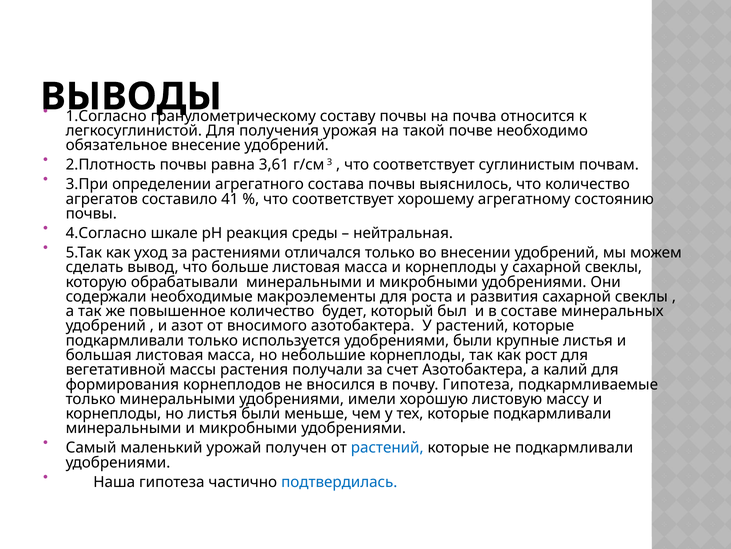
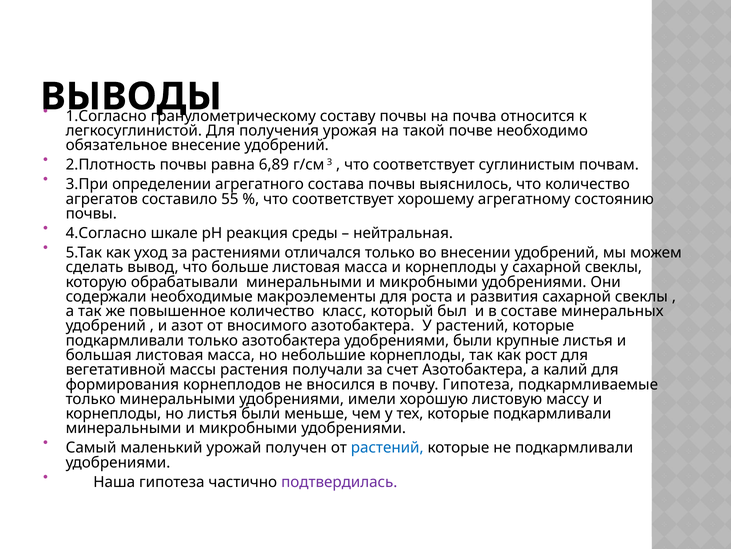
3,61: 3,61 -> 6,89
41: 41 -> 55
будет: будет -> класс
только используется: используется -> азотобактера
подтвердилась colour: blue -> purple
